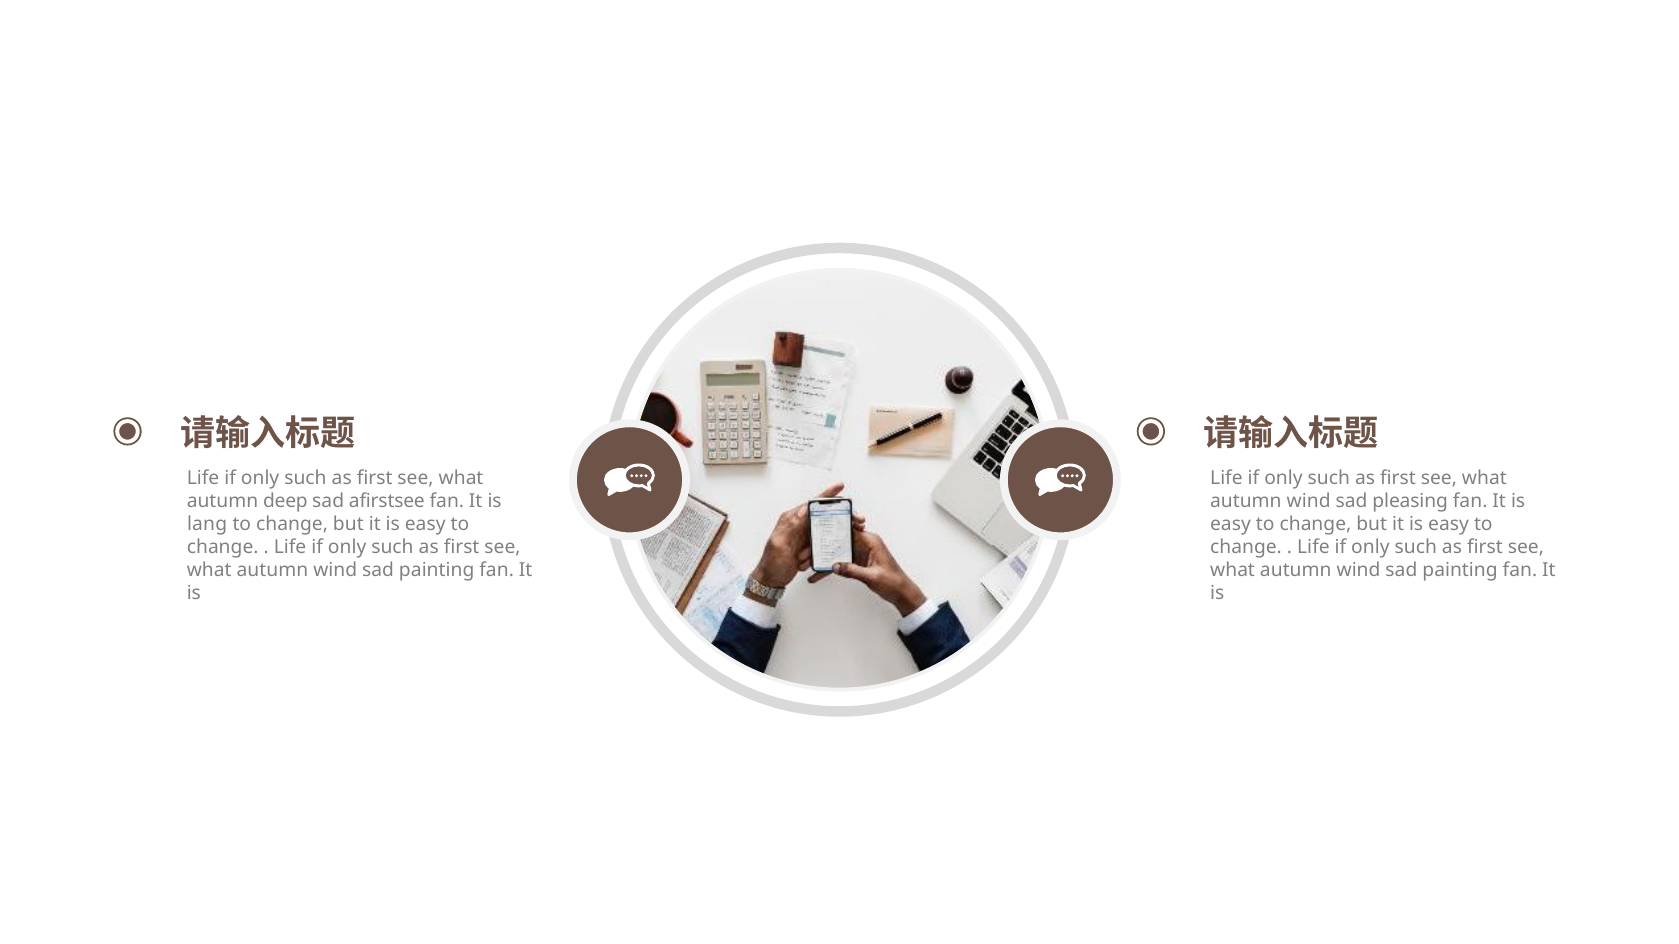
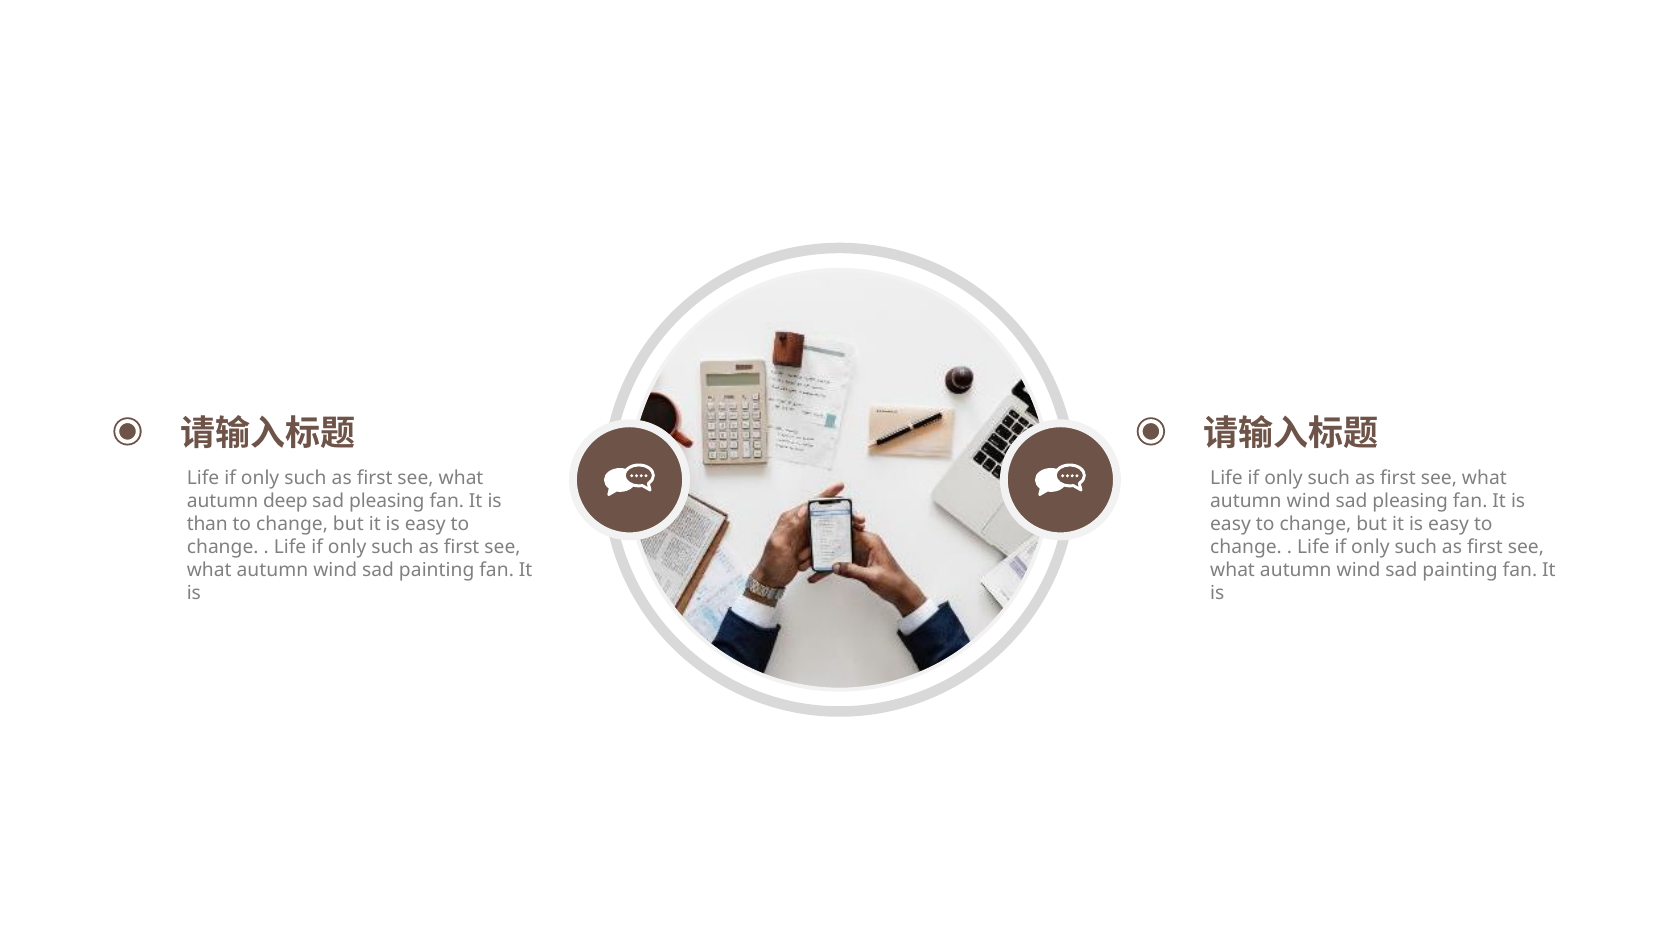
afirstsee at (387, 501): afirstsee -> pleasing
lang: lang -> than
